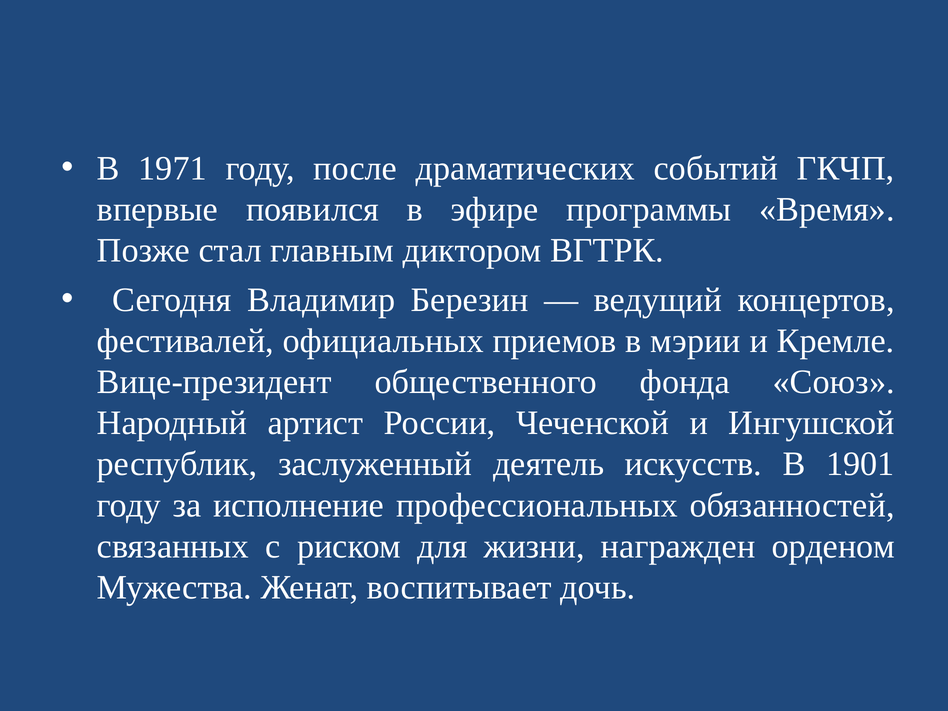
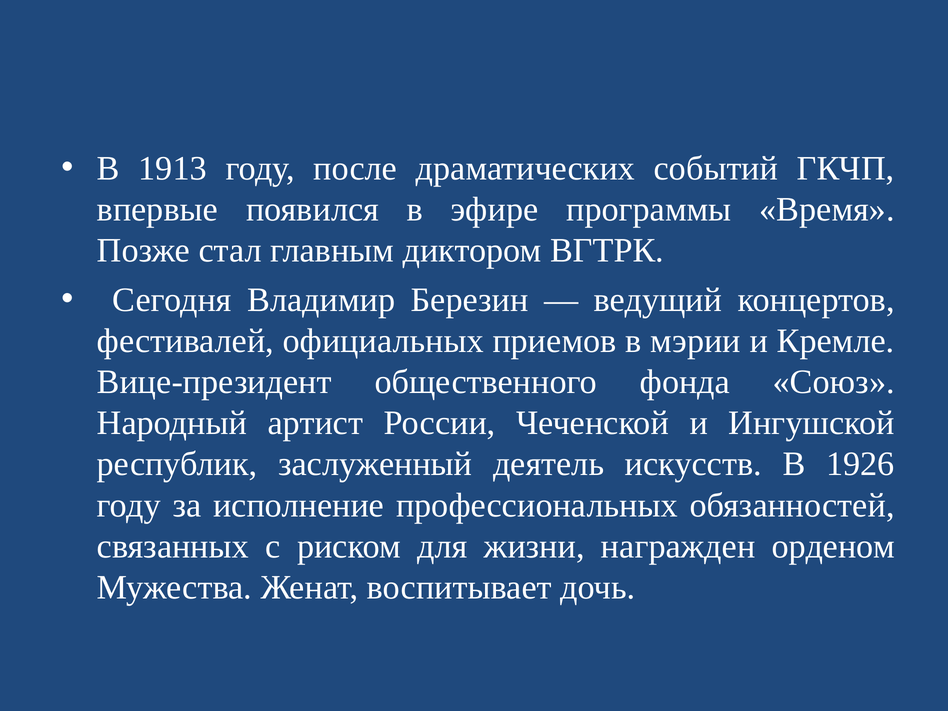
1971: 1971 -> 1913
1901: 1901 -> 1926
